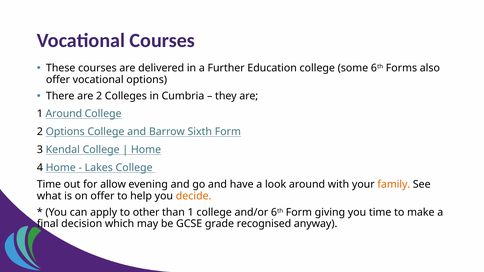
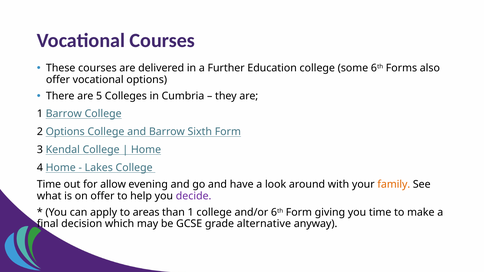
are 2: 2 -> 5
1 Around: Around -> Barrow
decide colour: orange -> purple
other: other -> areas
recognised: recognised -> alternative
